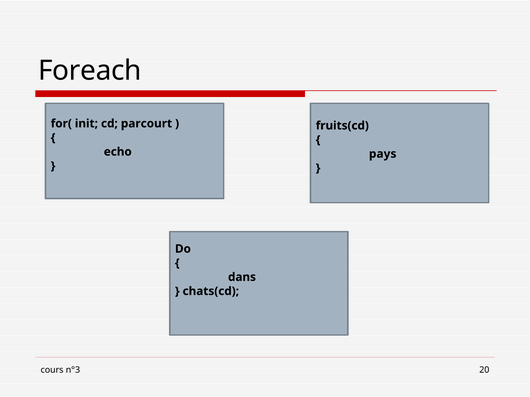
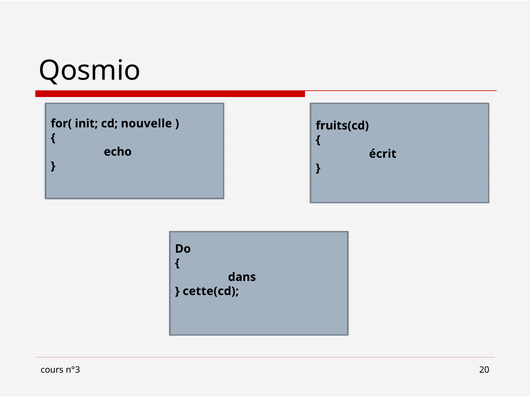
Foreach: Foreach -> Qosmio
parcourt: parcourt -> nouvelle
pays: pays -> écrit
chats(cd: chats(cd -> cette(cd
